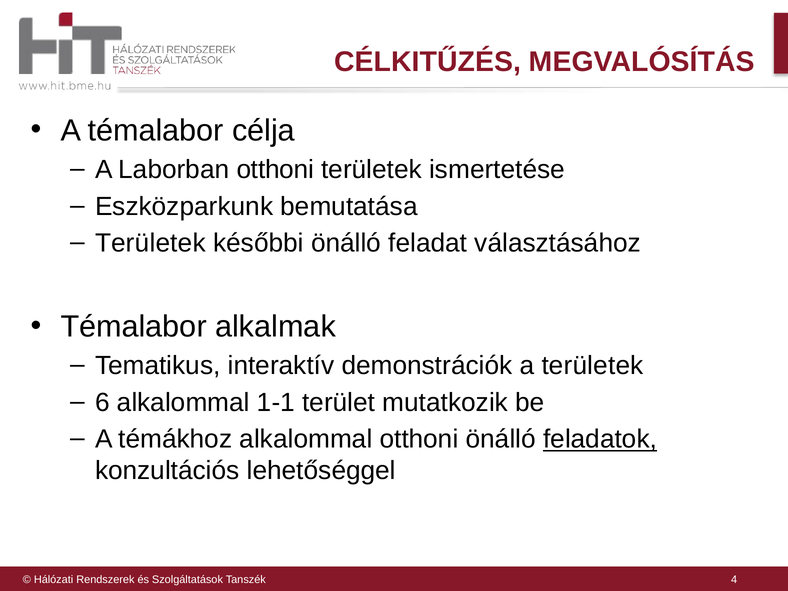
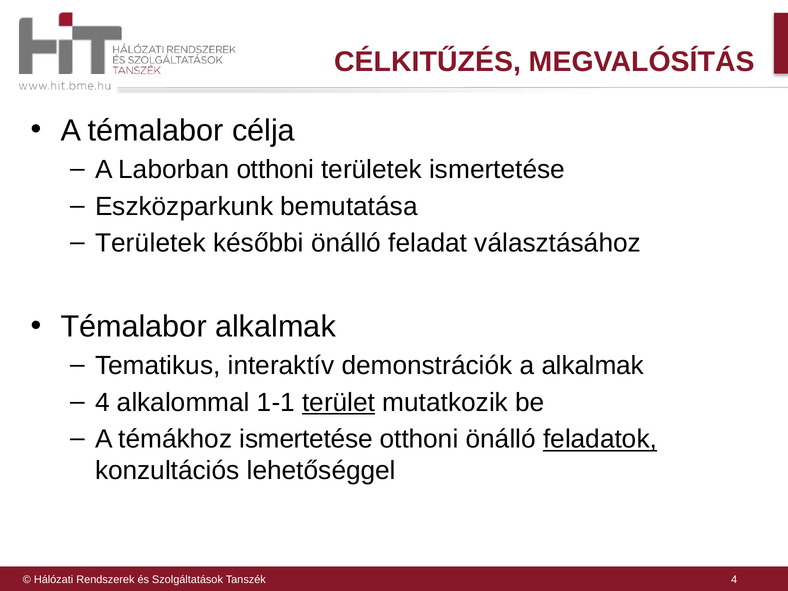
a területek: területek -> alkalmak
6 at (102, 403): 6 -> 4
terület underline: none -> present
témákhoz alkalommal: alkalommal -> ismertetése
